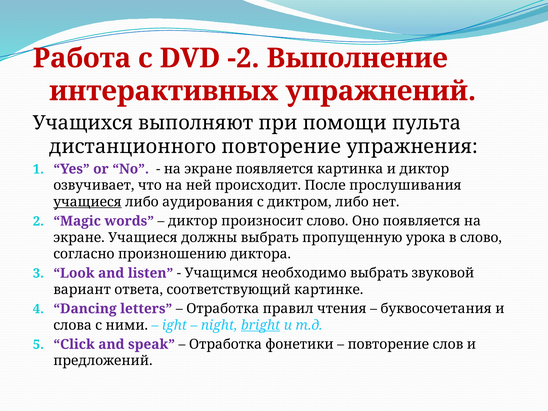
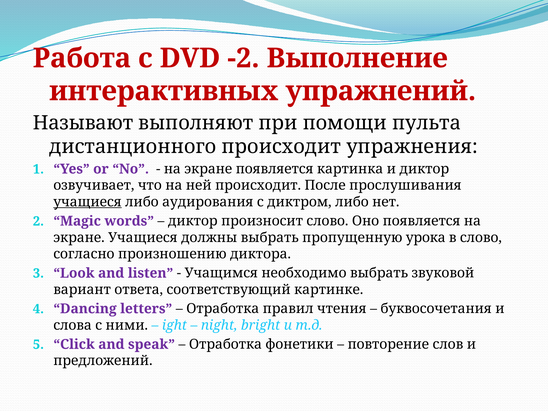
Учащихся: Учащихся -> Называют
дистанционного повторение: повторение -> происходит
bright underline: present -> none
